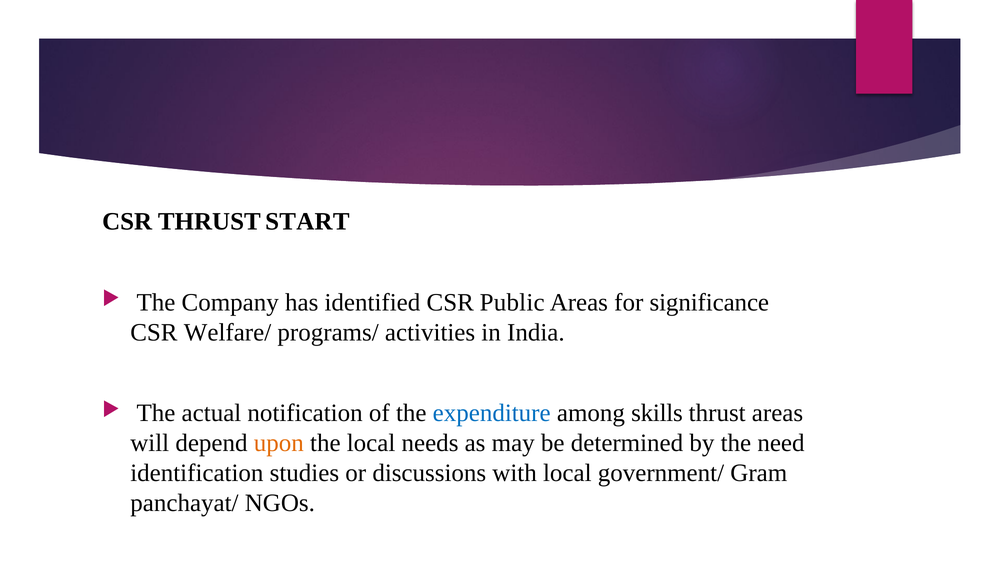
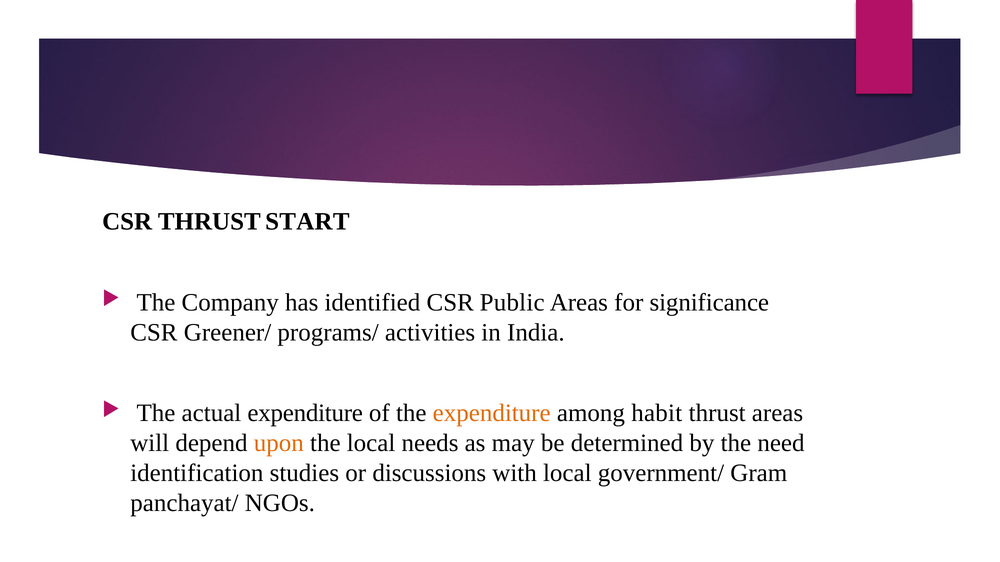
Welfare/: Welfare/ -> Greener/
actual notification: notification -> expenditure
expenditure at (492, 413) colour: blue -> orange
skills: skills -> habit
